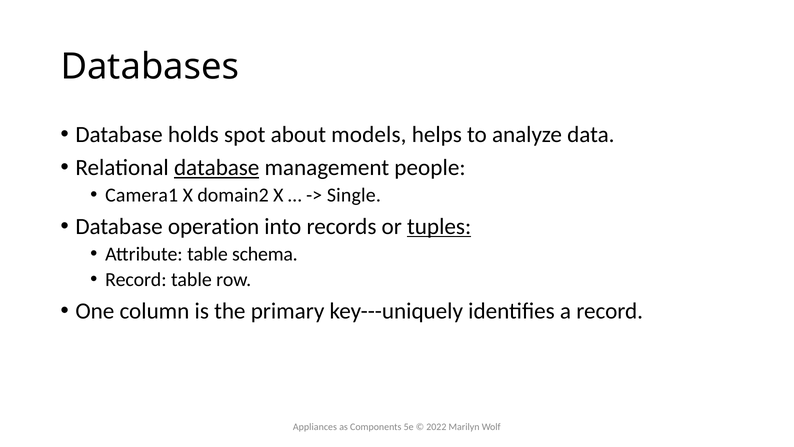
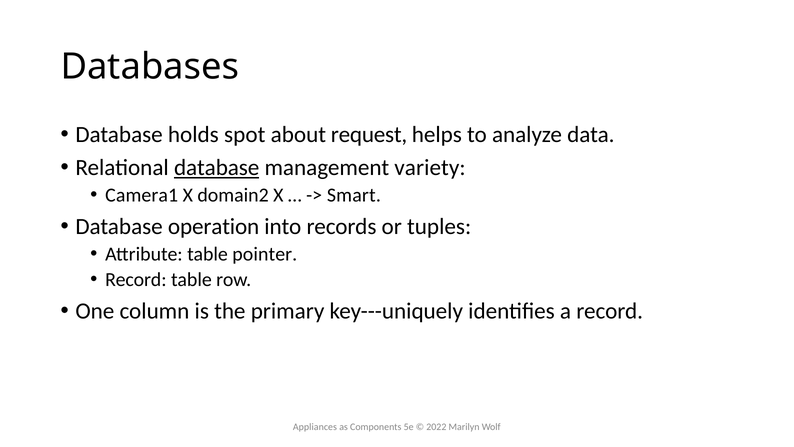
models: models -> request
people: people -> variety
Single: Single -> Smart
tuples underline: present -> none
schema: schema -> pointer
